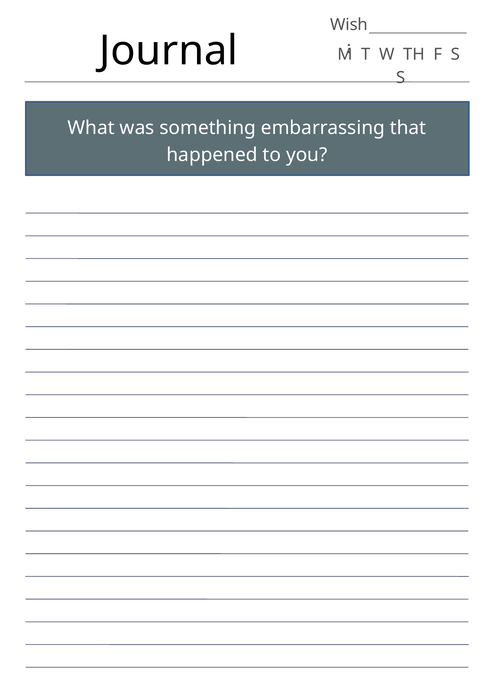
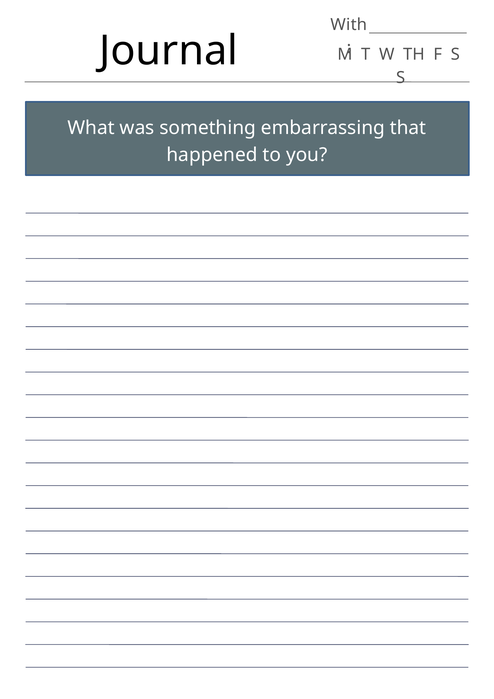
Wish: Wish -> With
